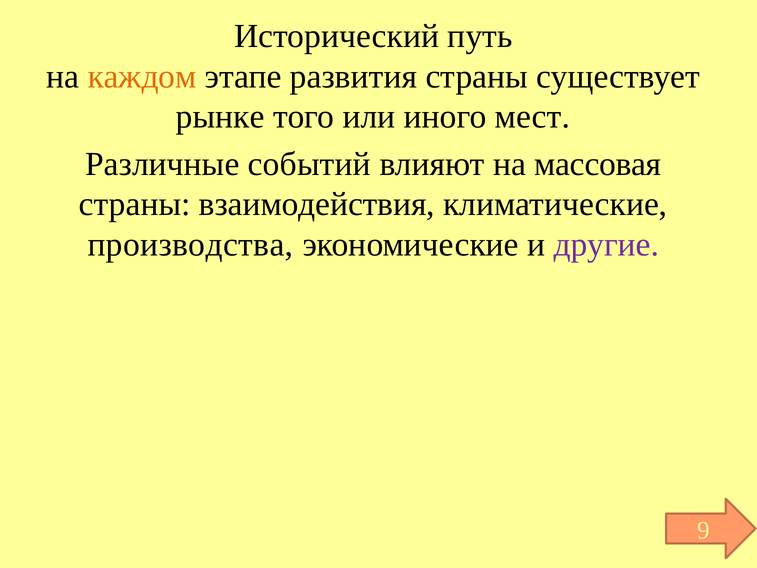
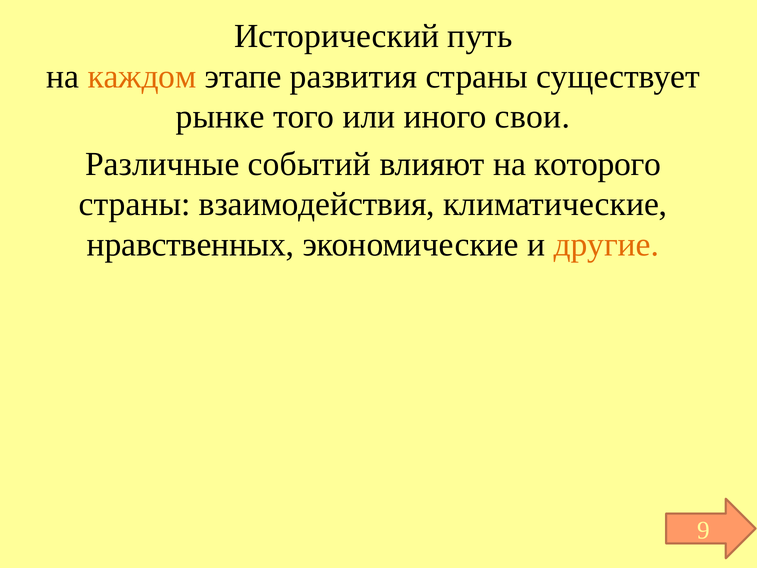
мест: мест -> свои
массовая: массовая -> которого
производства: производства -> нравственных
другие colour: purple -> orange
